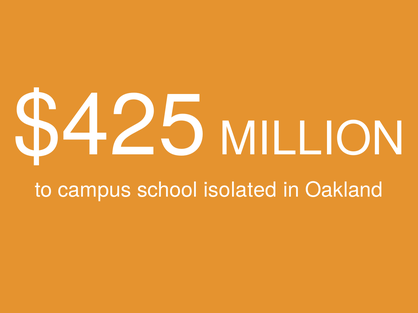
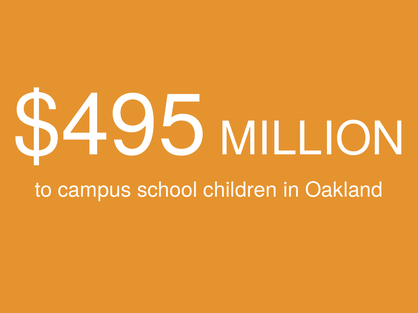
$425: $425 -> $495
isolated: isolated -> children
